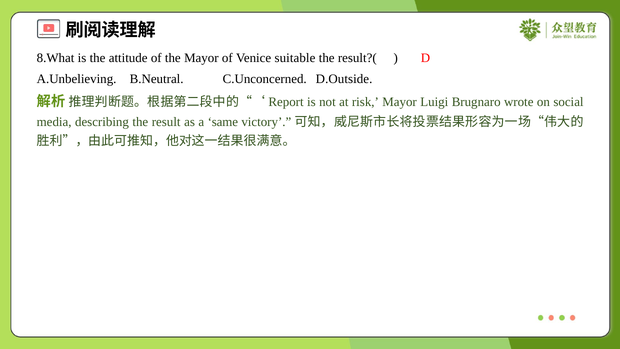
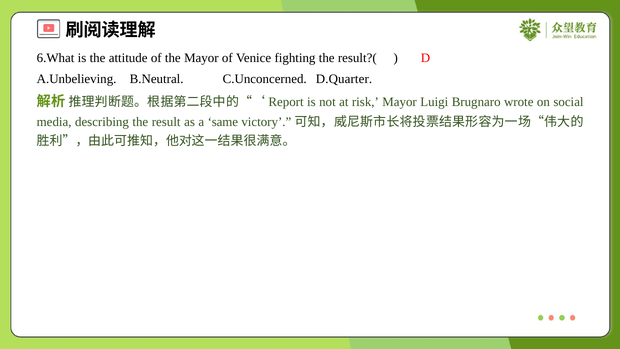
8.What: 8.What -> 6.What
suitable: suitable -> fighting
D.Outside: D.Outside -> D.Quarter
